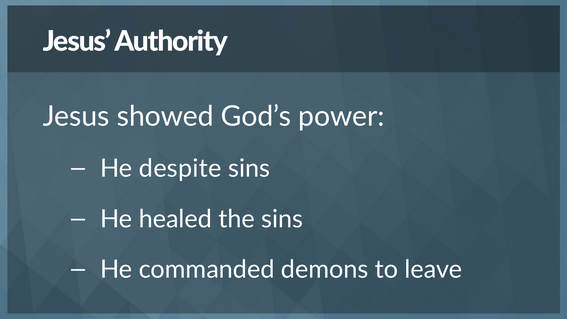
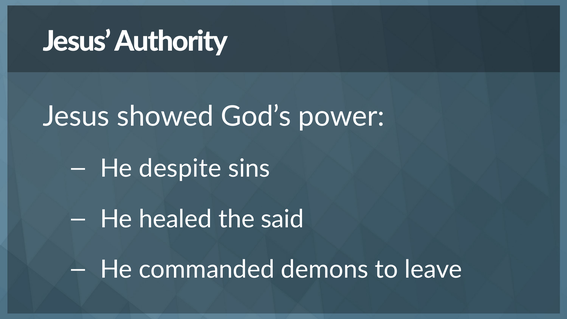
the sins: sins -> said
